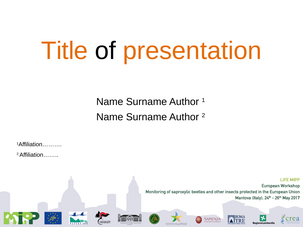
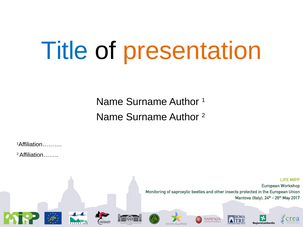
Title colour: orange -> blue
